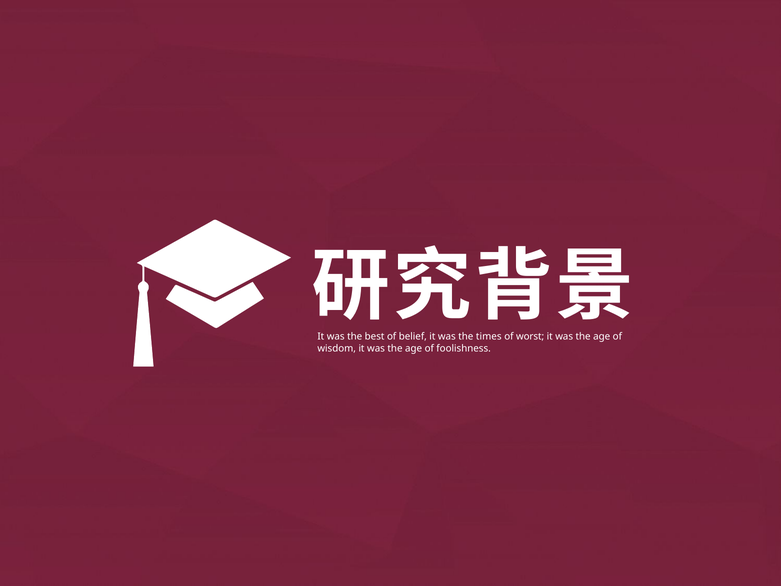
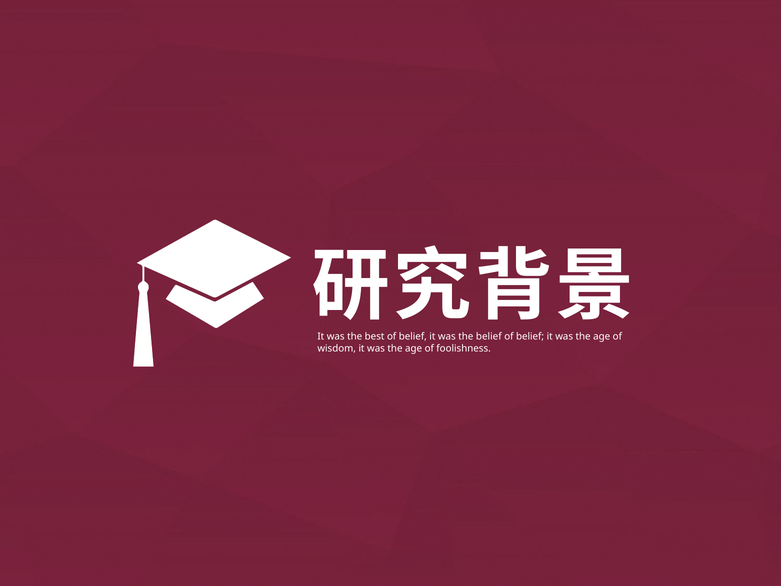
the times: times -> belief
worst at (530, 336): worst -> belief
